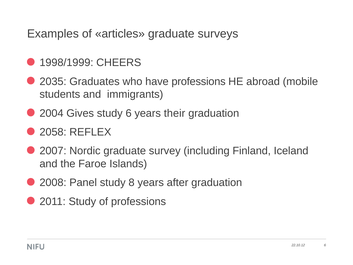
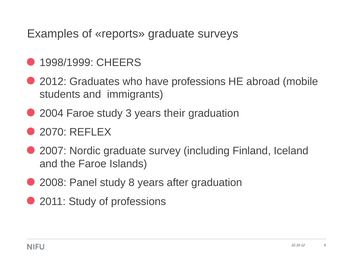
articles: articles -> reports
2035: 2035 -> 2012
2004 Gives: Gives -> Faroe
study 6: 6 -> 3
2058: 2058 -> 2070
